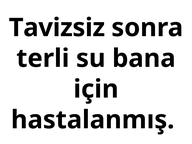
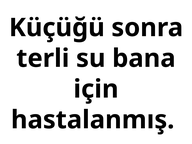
Tavizsiz: Tavizsiz -> Küçüğü
